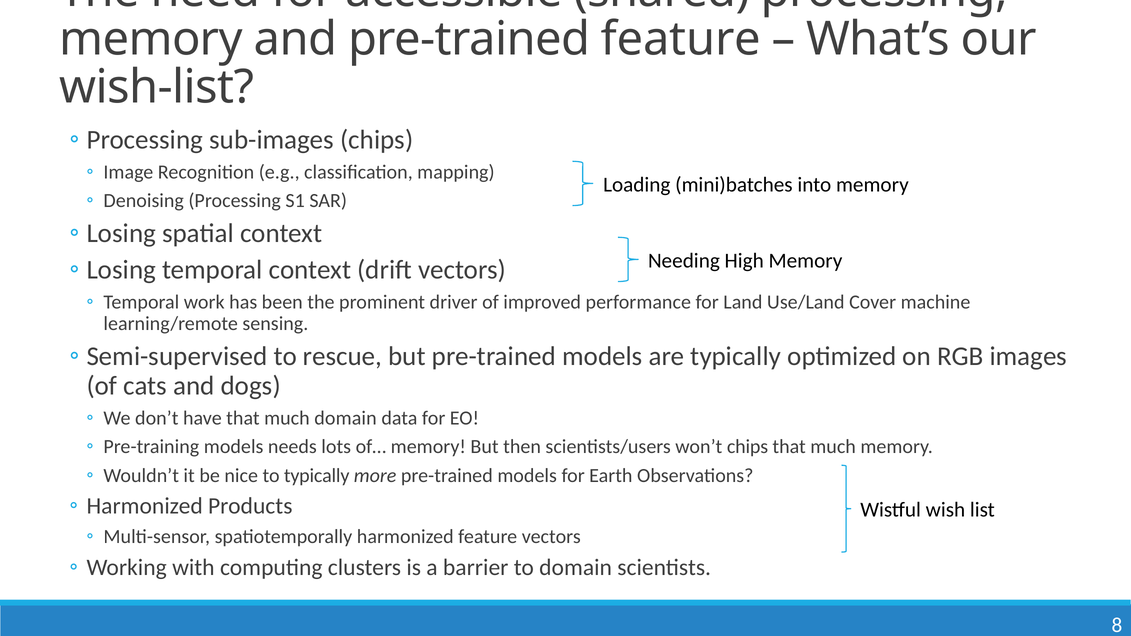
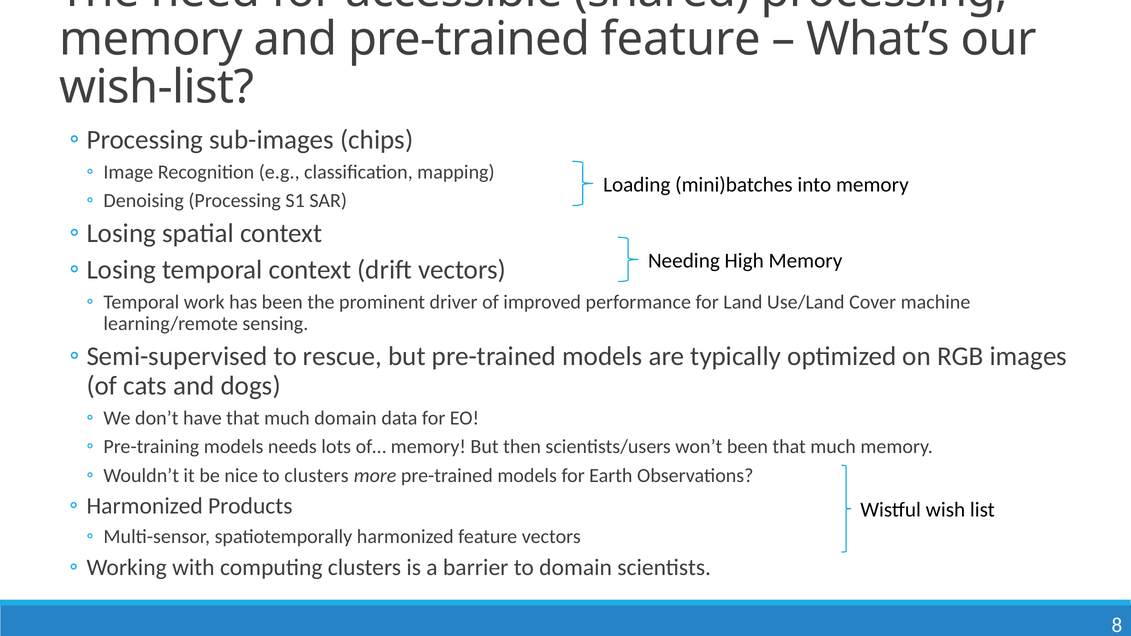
won’t chips: chips -> been
to typically: typically -> clusters
